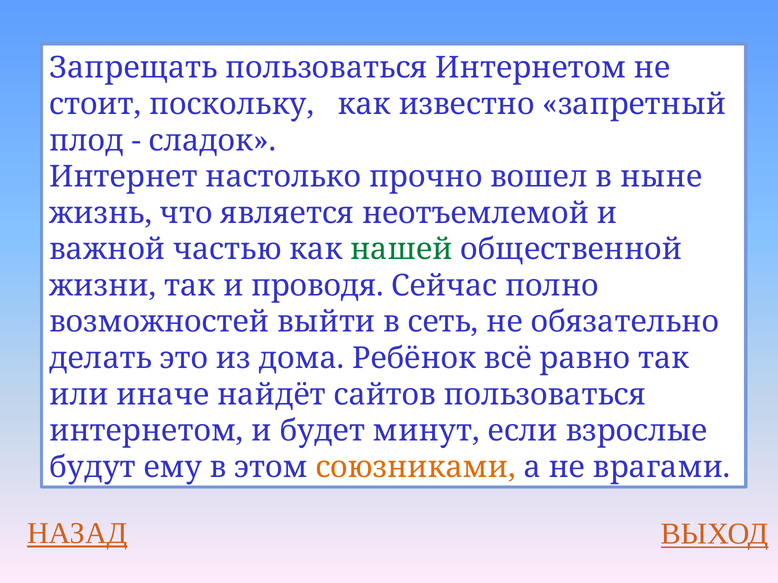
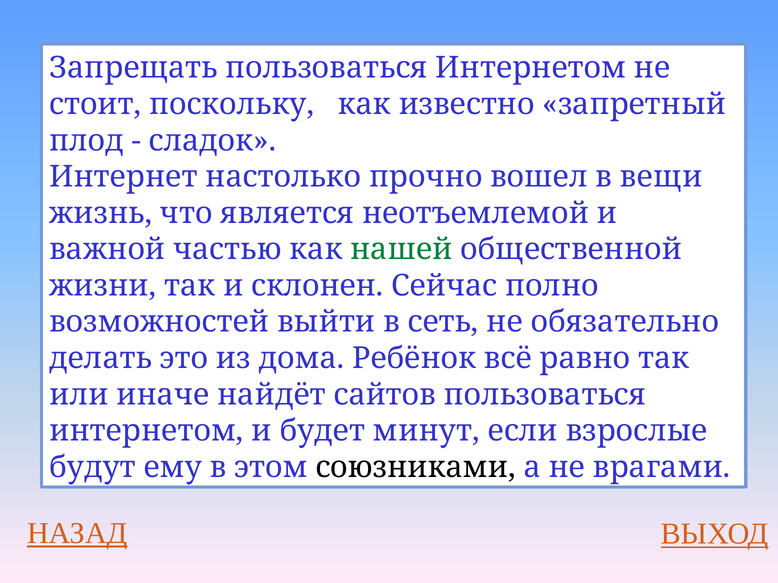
ныне: ныне -> вещи
проводя: проводя -> склонен
союзниками colour: orange -> black
